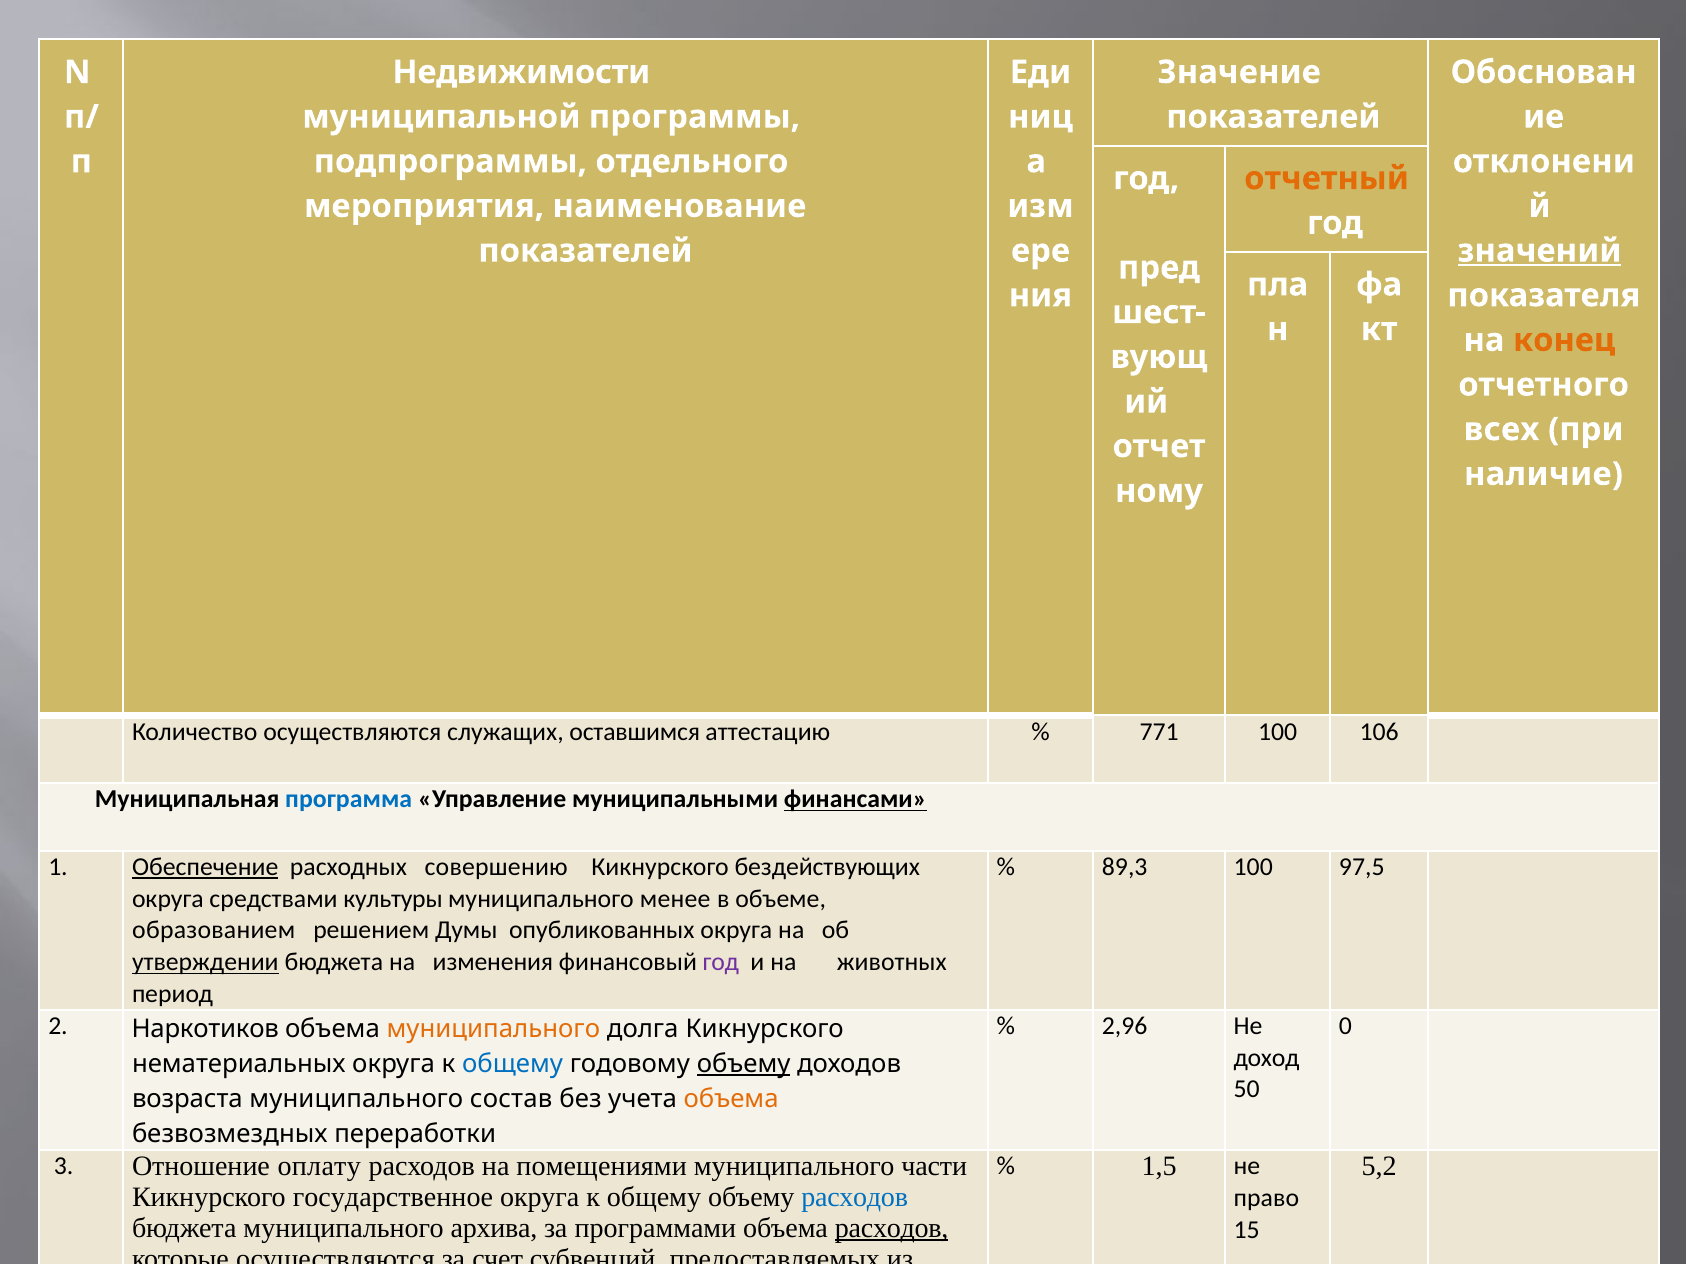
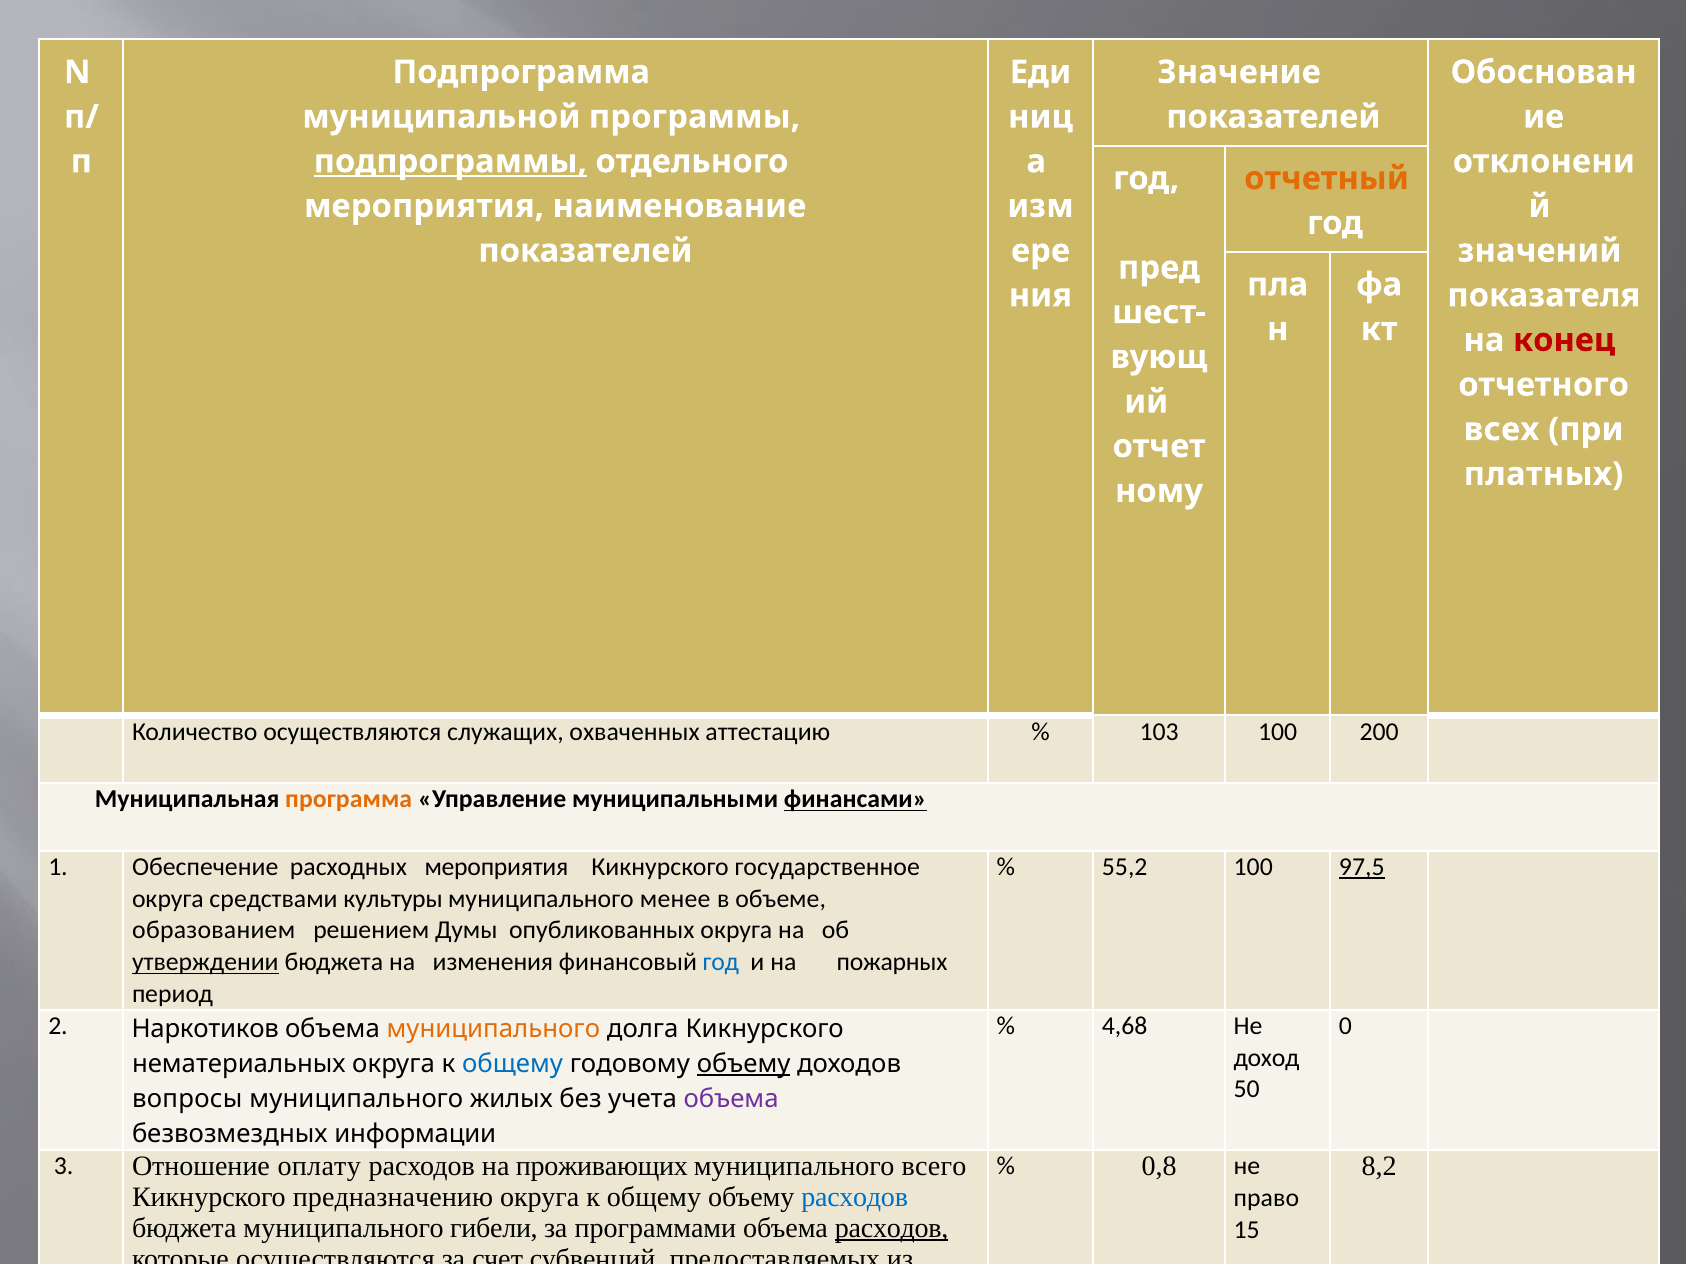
Недвижимости: Недвижимости -> Подпрограмма
подпрограммы underline: none -> present
значений underline: present -> none
конец colour: orange -> red
наличие: наличие -> платных
оставшимся: оставшимся -> охваченных
771: 771 -> 103
106: 106 -> 200
программа colour: blue -> orange
Обеспечение underline: present -> none
расходных совершению: совершению -> мероприятия
бездействующих: бездействующих -> государственное
89,3: 89,3 -> 55,2
97,5 underline: none -> present
год at (721, 963) colour: purple -> blue
животных: животных -> пожарных
2,96: 2,96 -> 4,68
возраста: возраста -> вопросы
состав: состав -> жилых
объема at (731, 1099) colour: orange -> purple
переработки: переработки -> информации
5,2: 5,2 -> 8,2
помещениями: помещениями -> проживающих
части: части -> всего
1,5: 1,5 -> 0,8
государственное: государственное -> предназначению
архива: архива -> гибели
